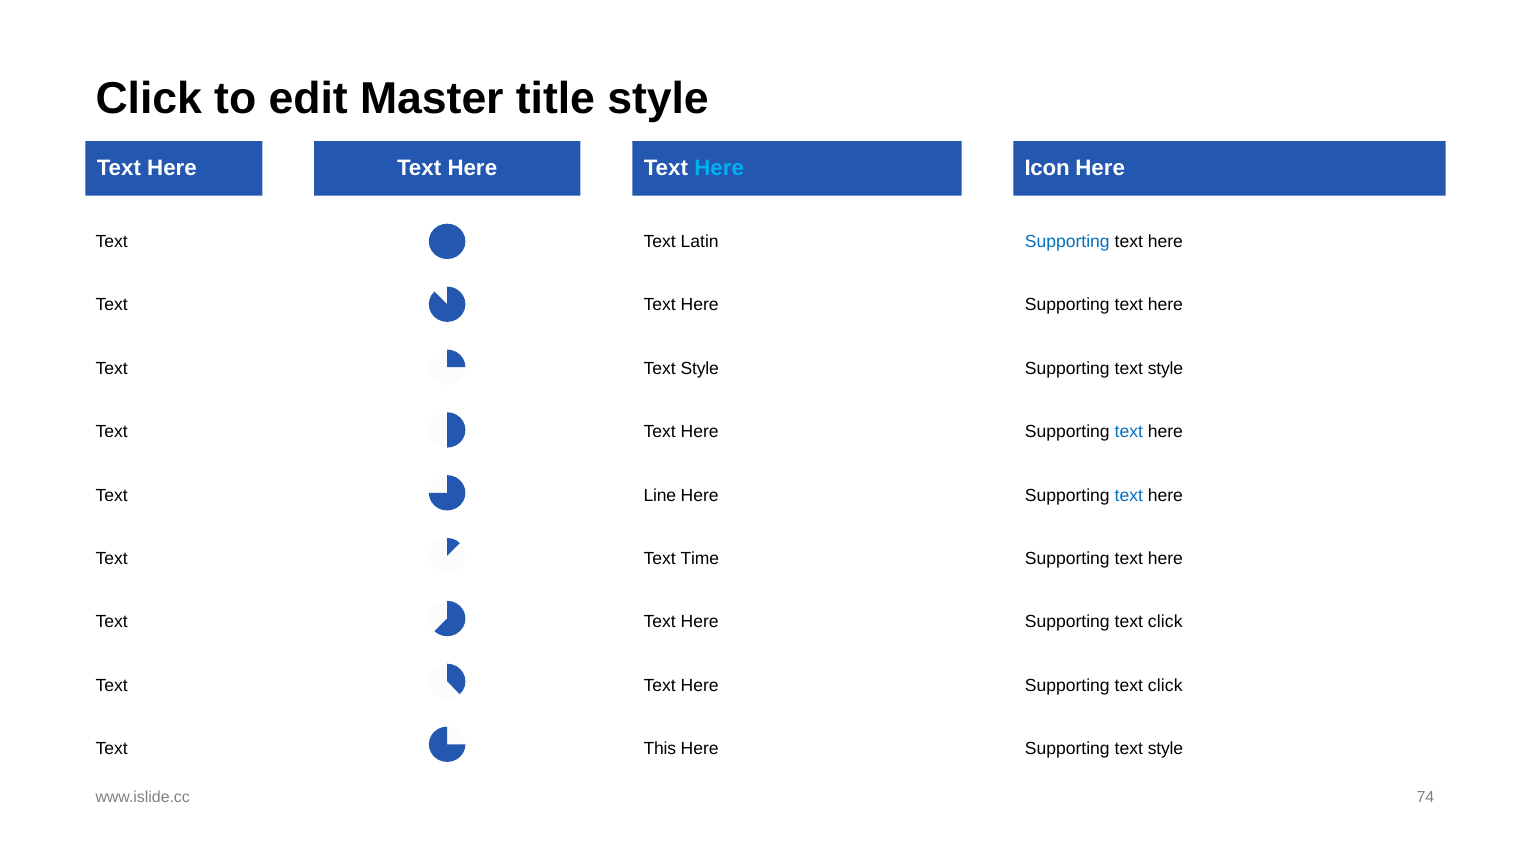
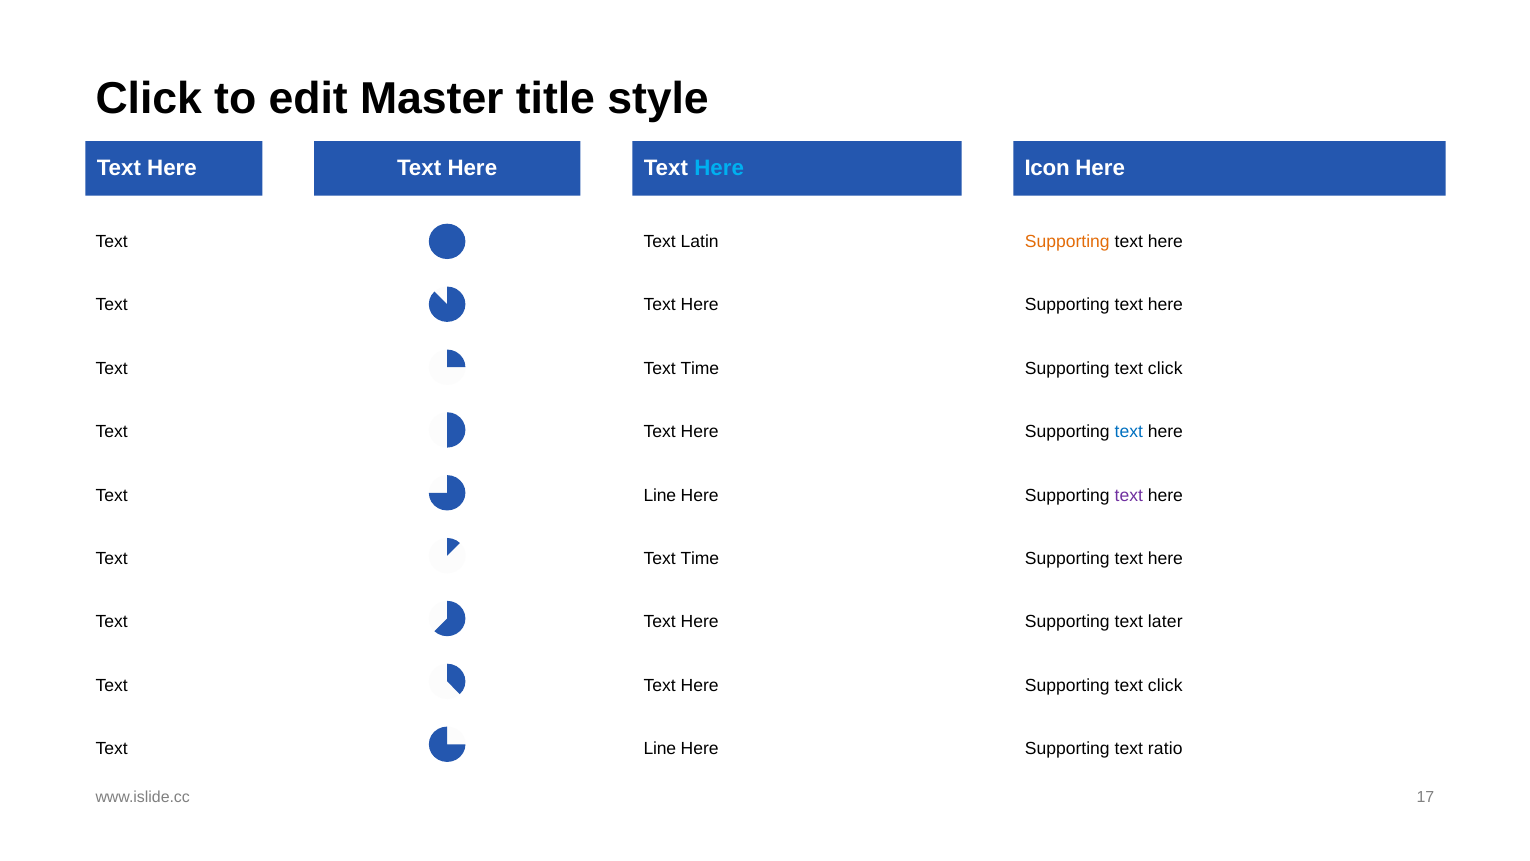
Supporting at (1067, 241) colour: blue -> orange
Style at (700, 368): Style -> Time
style at (1165, 368): style -> click
text at (1129, 495) colour: blue -> purple
click at (1165, 622): click -> later
This at (660, 749): This -> Line
style at (1165, 749): style -> ratio
74: 74 -> 17
